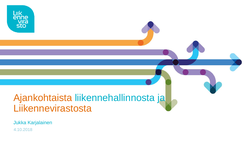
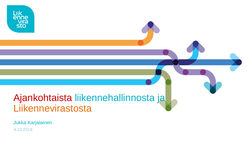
Ajankohtaista colour: orange -> red
